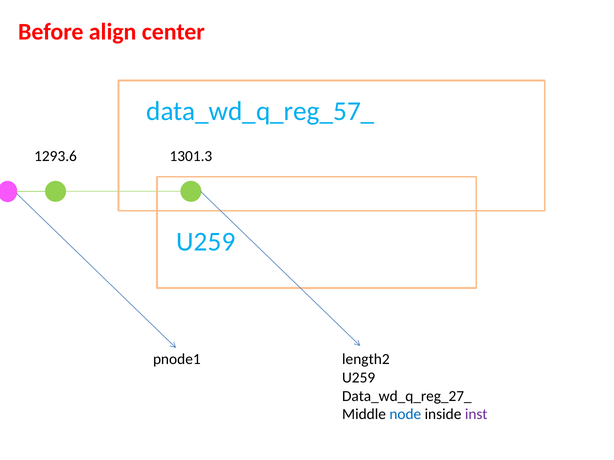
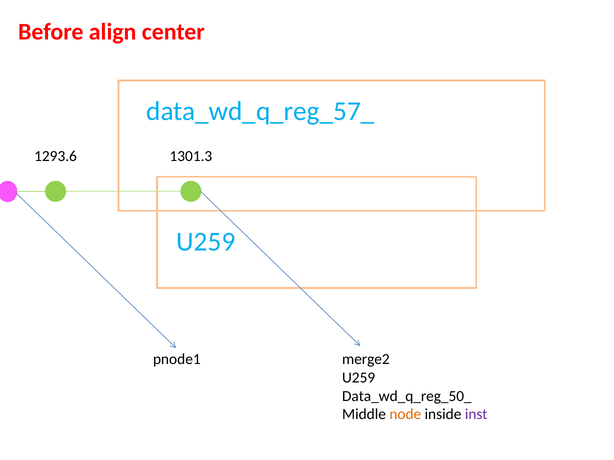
length2: length2 -> merge2
Data_wd_q_reg_27_: Data_wd_q_reg_27_ -> Data_wd_q_reg_50_
node colour: blue -> orange
